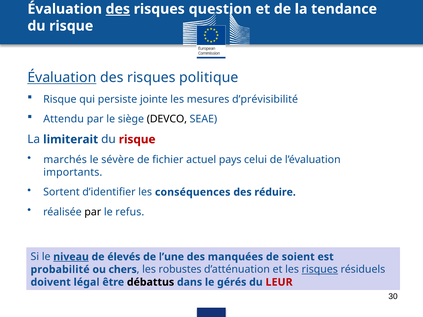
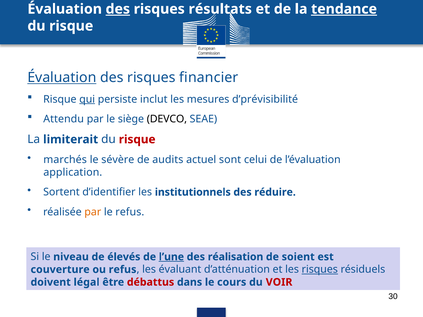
question: question -> résultats
tendance underline: none -> present
politique: politique -> financier
qui underline: none -> present
jointe: jointe -> inclut
fichier: fichier -> audits
pays: pays -> sont
importants: importants -> application
conséquences: conséquences -> institutionnels
par at (93, 212) colour: black -> orange
niveau underline: present -> none
l’une underline: none -> present
manquées: manquées -> réalisation
probabilité: probabilité -> couverture
ou chers: chers -> refus
robustes: robustes -> évaluant
débattus colour: black -> red
gérés: gérés -> cours
LEUR: LEUR -> VOIR
